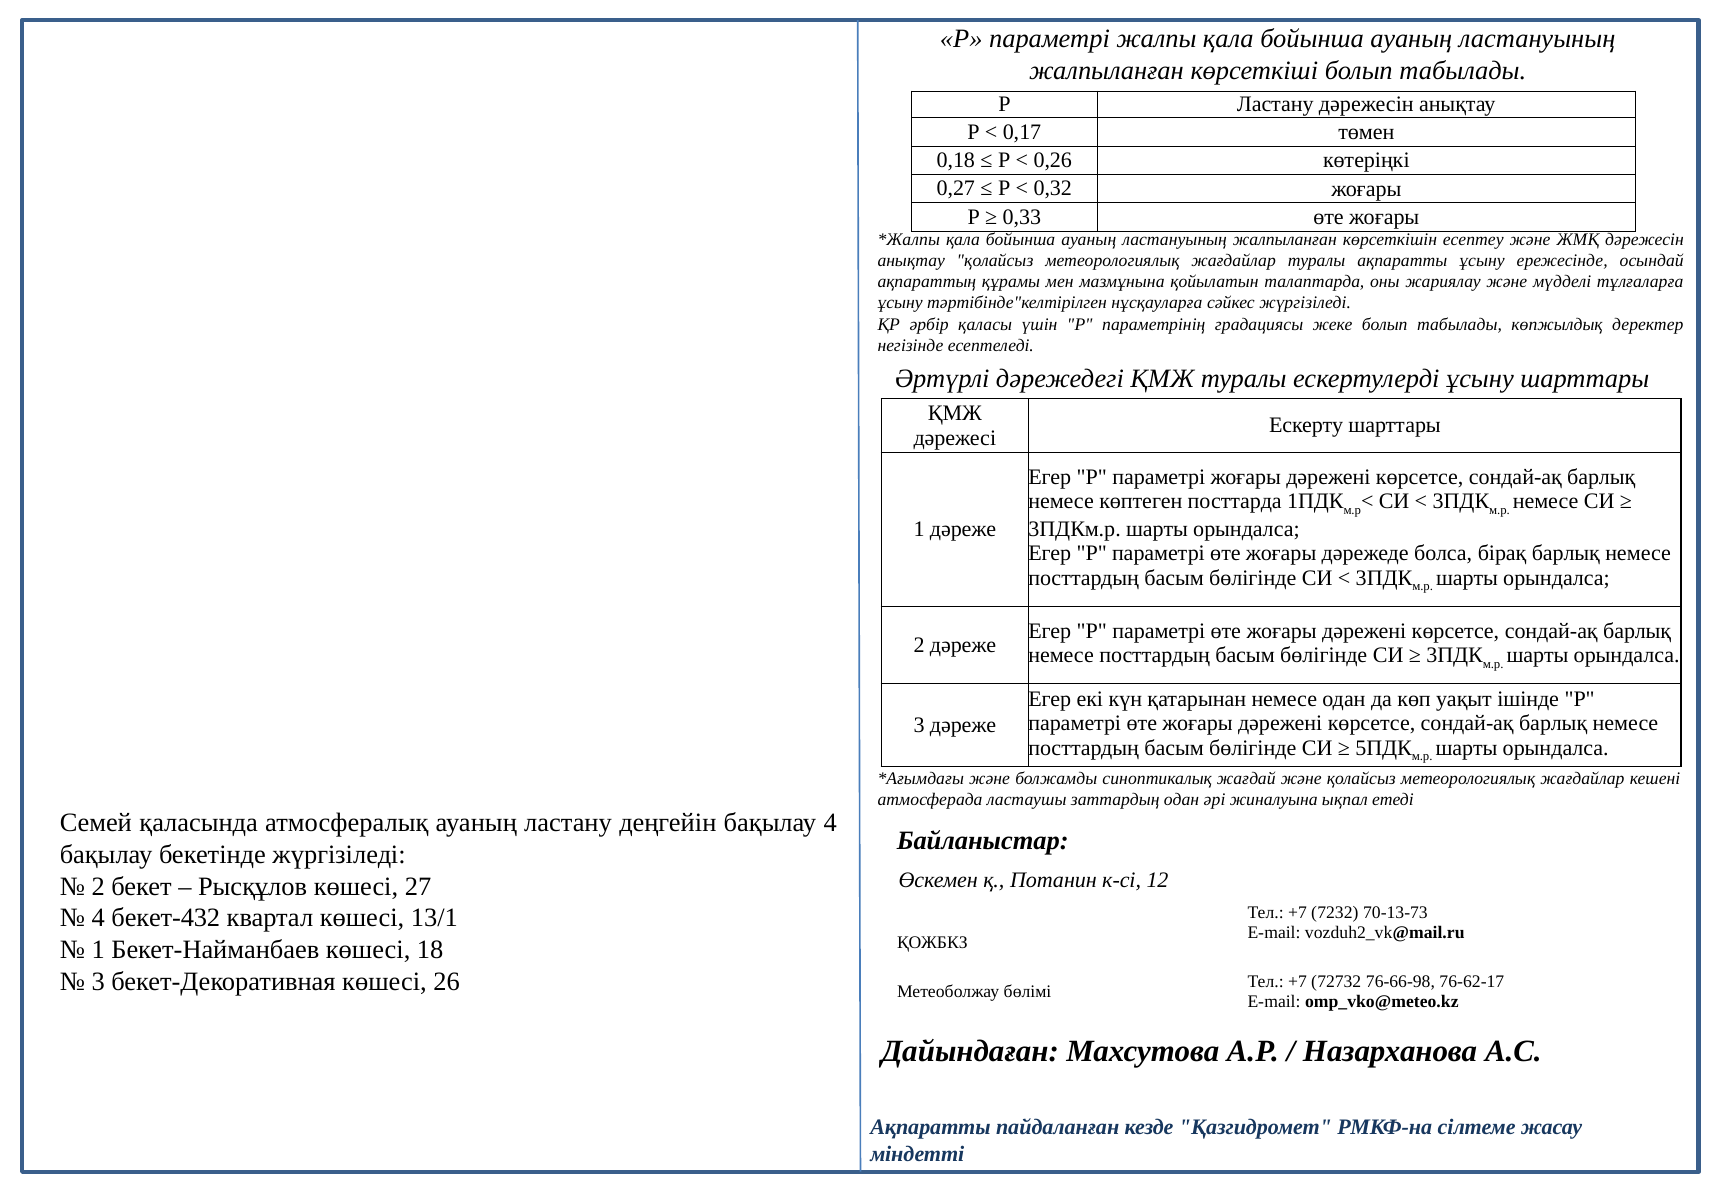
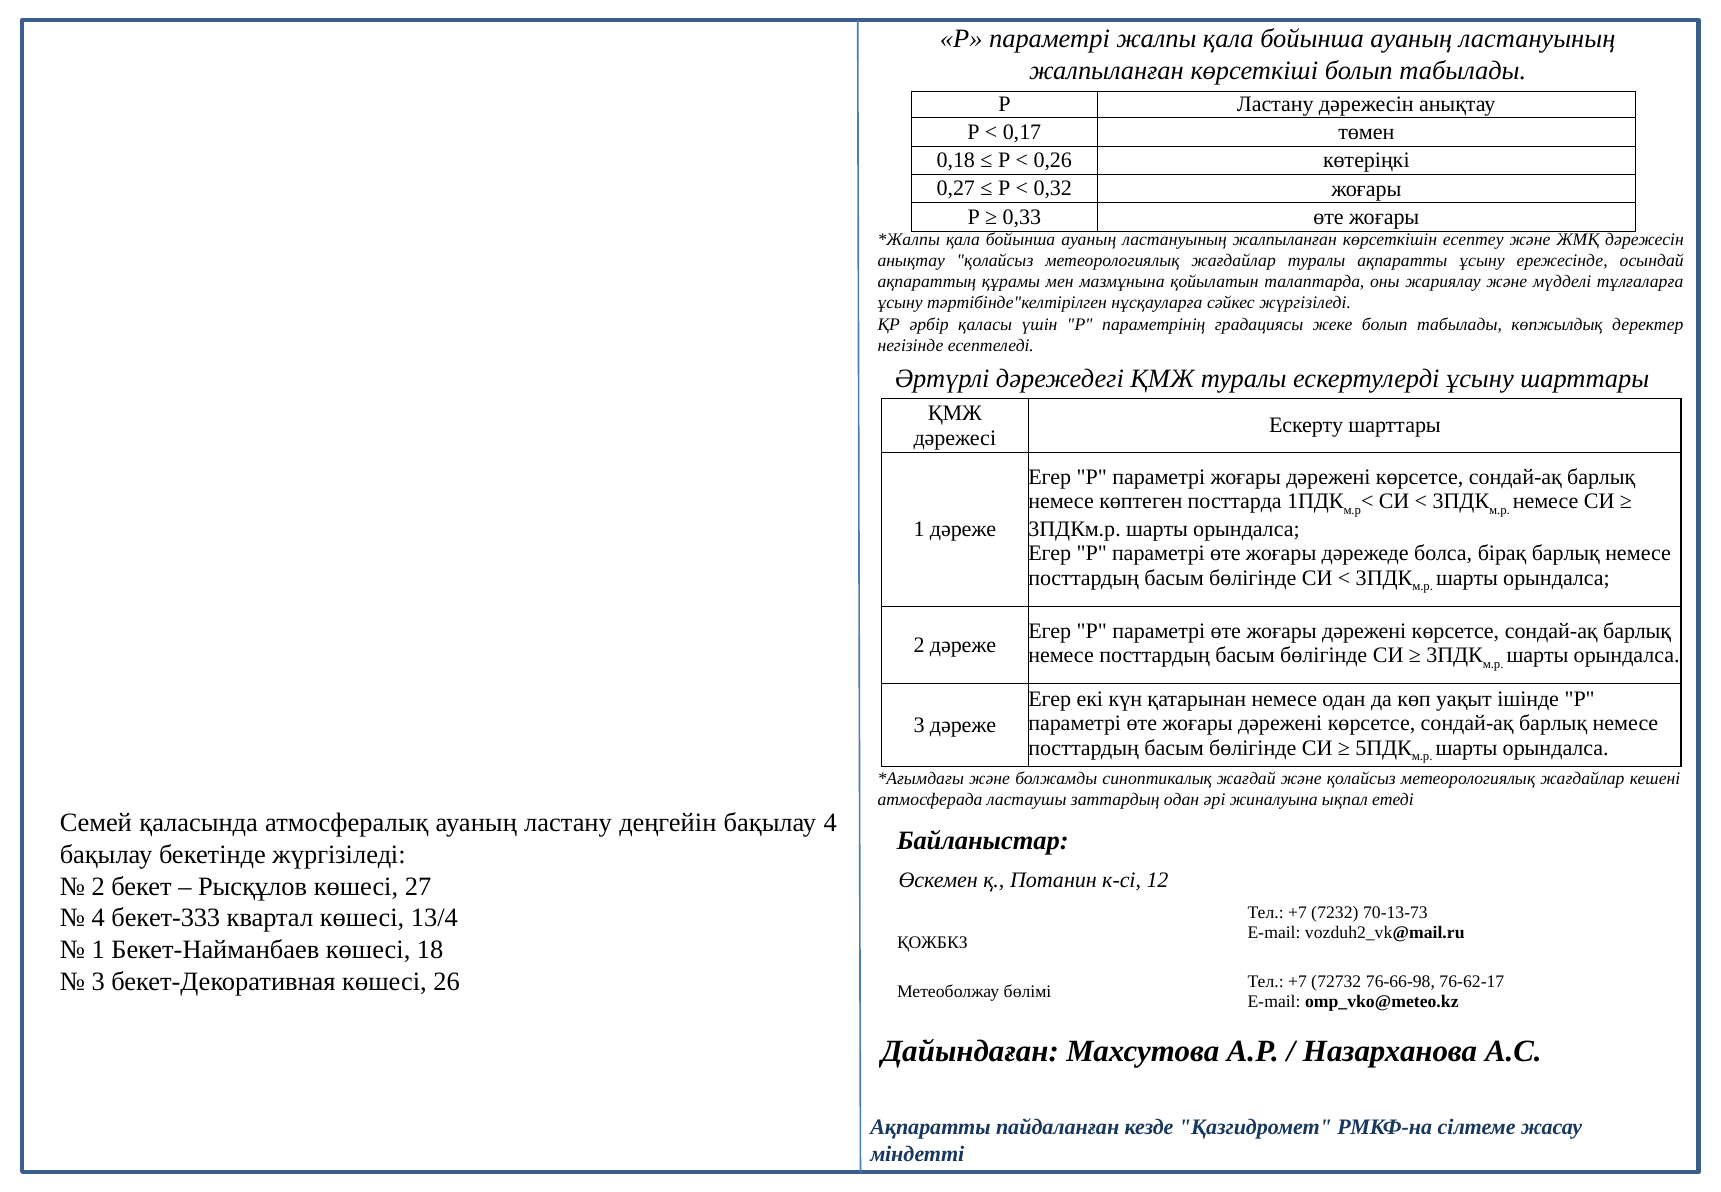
бекет-432: бекет-432 -> бекет-333
13/1: 13/1 -> 13/4
